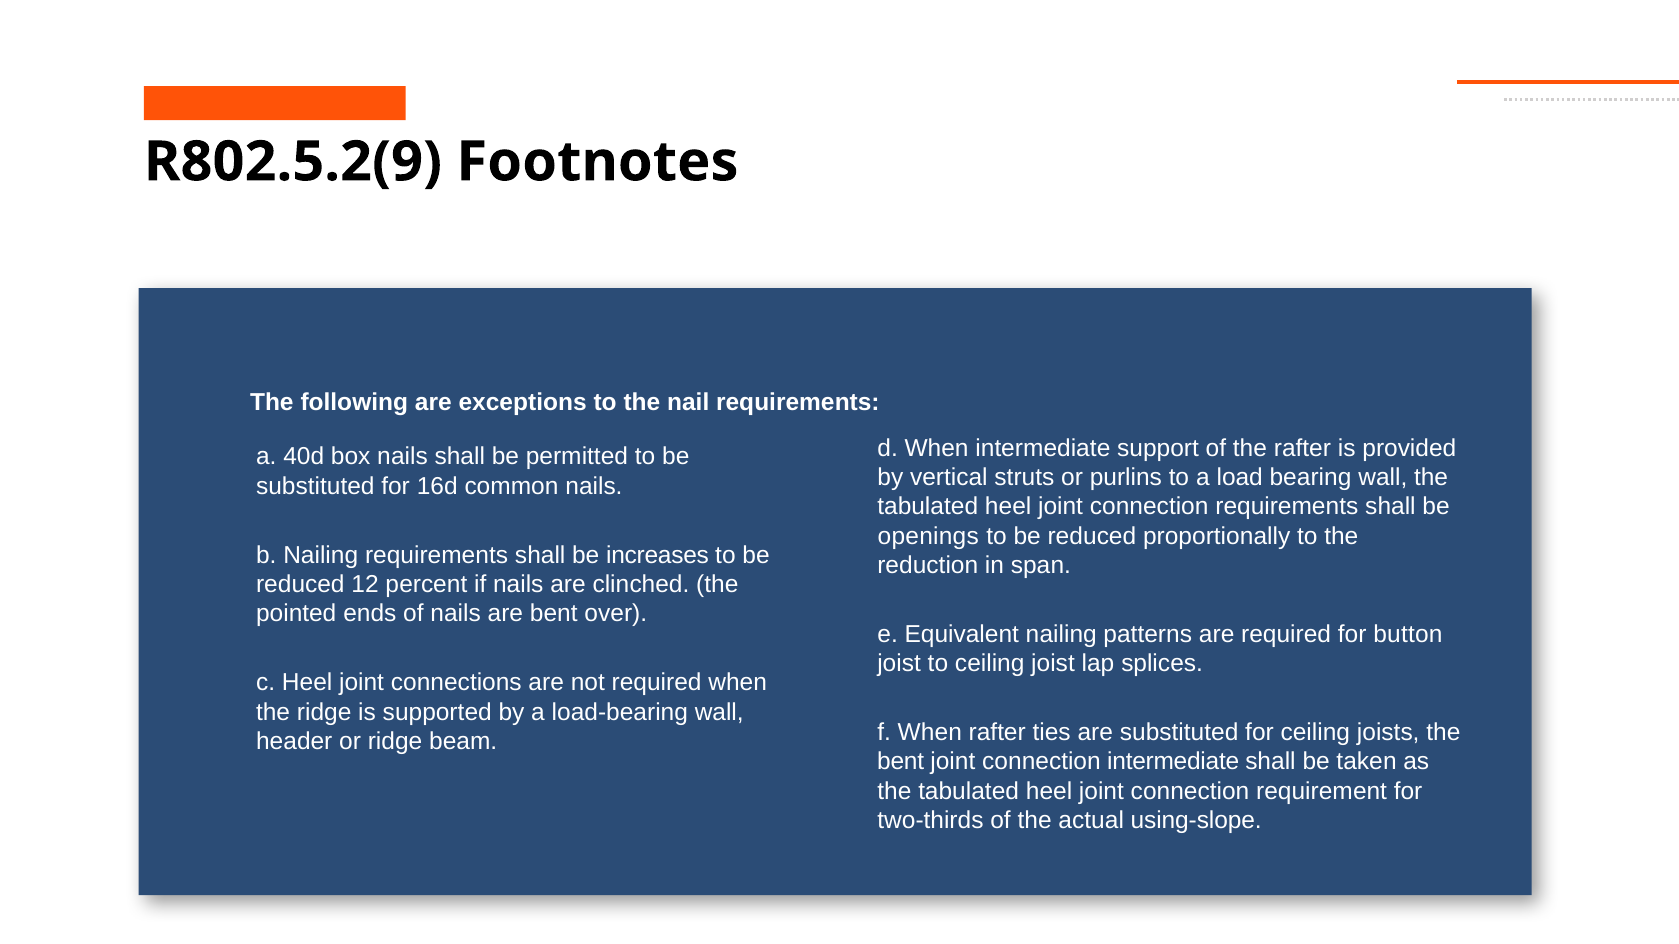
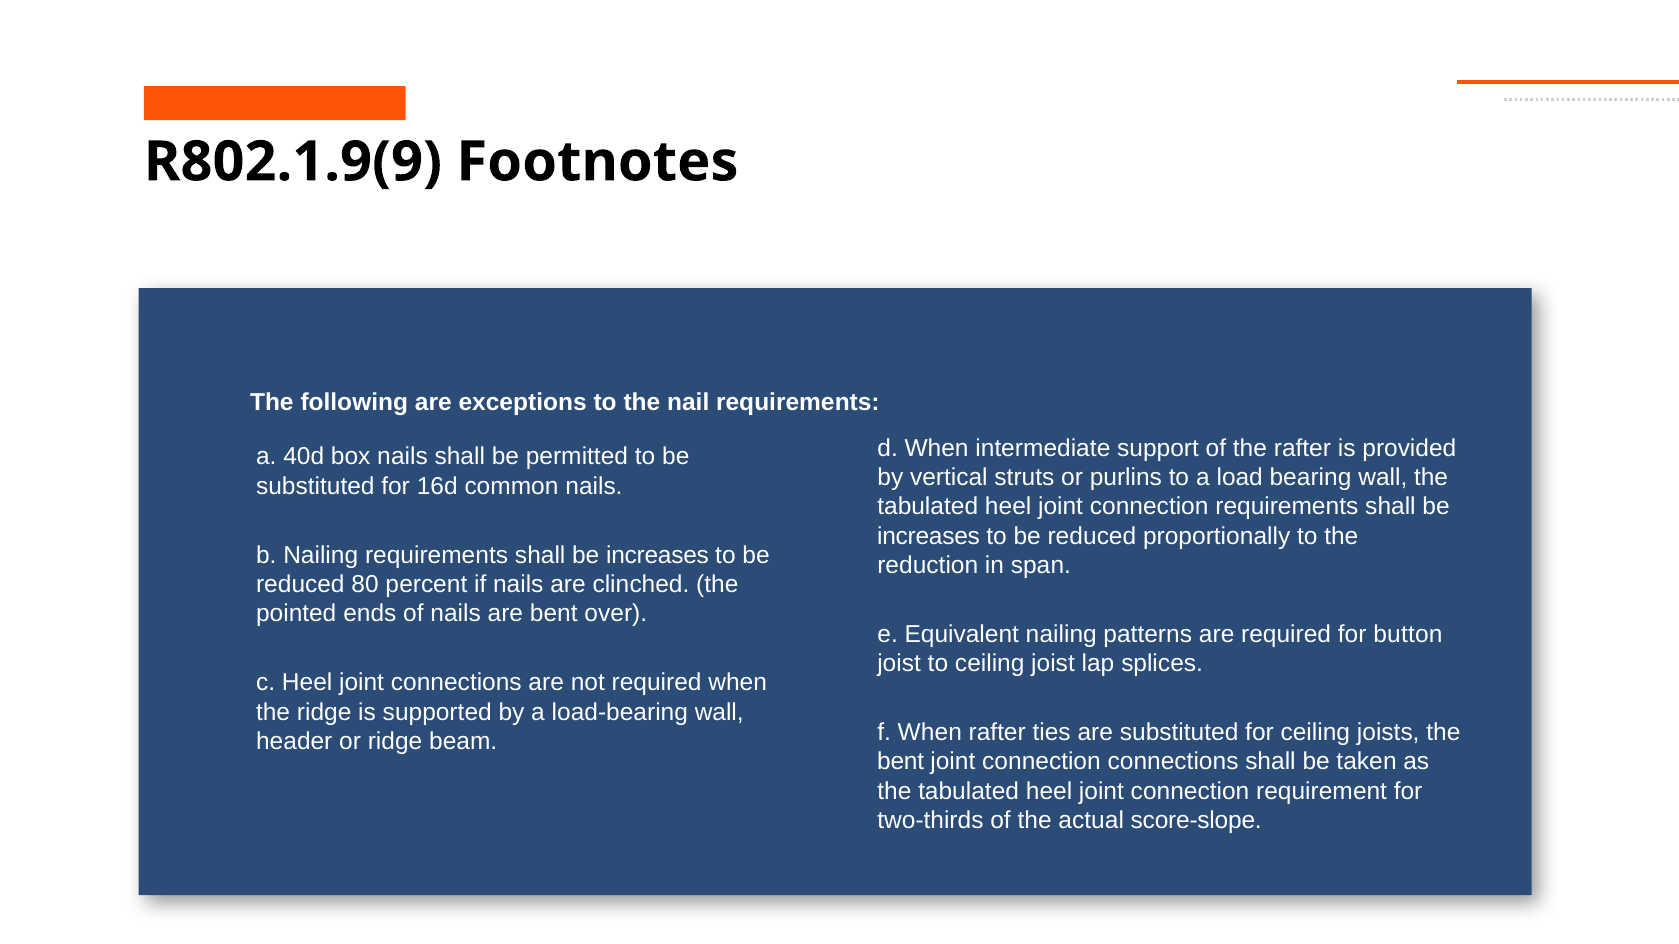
R802.5.2(9: R802.5.2(9 -> R802.1.9(9
openings at (928, 537): openings -> increases
12: 12 -> 80
connection intermediate: intermediate -> connections
using-slope: using-slope -> score-slope
